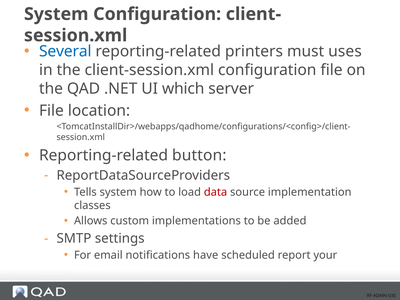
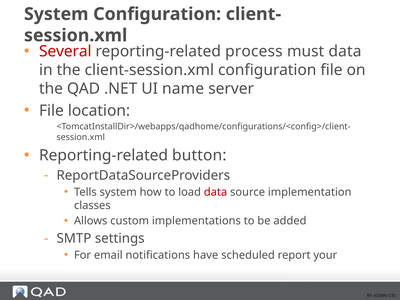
Several colour: blue -> red
printers: printers -> process
must uses: uses -> data
which: which -> name
